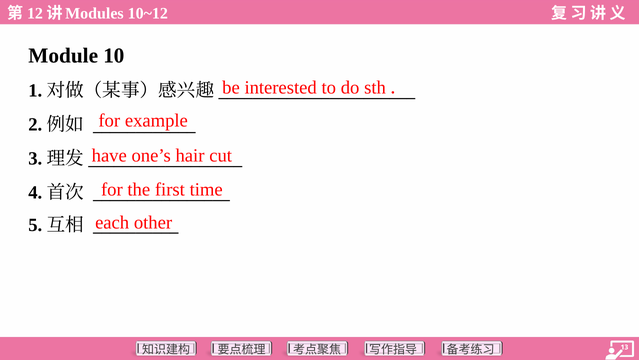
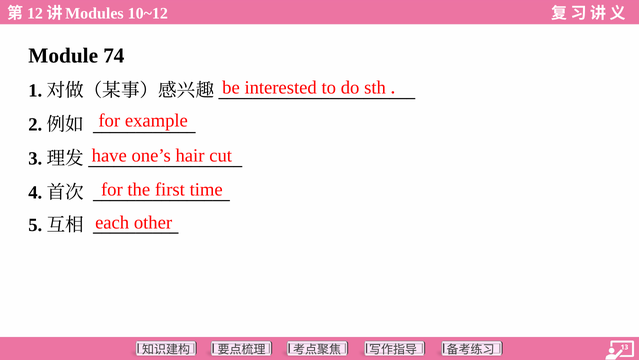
10: 10 -> 74
